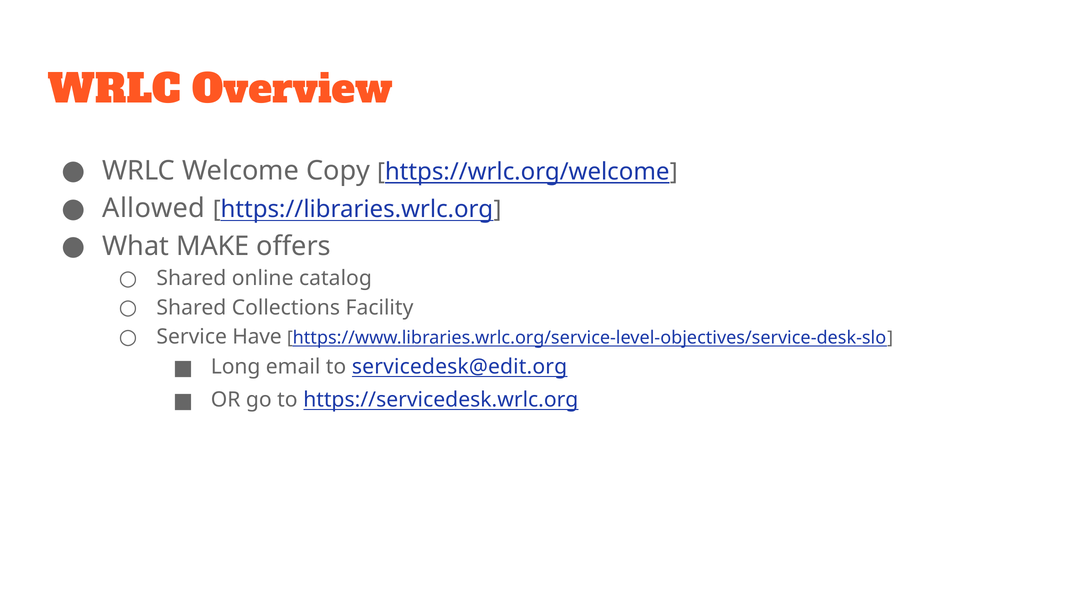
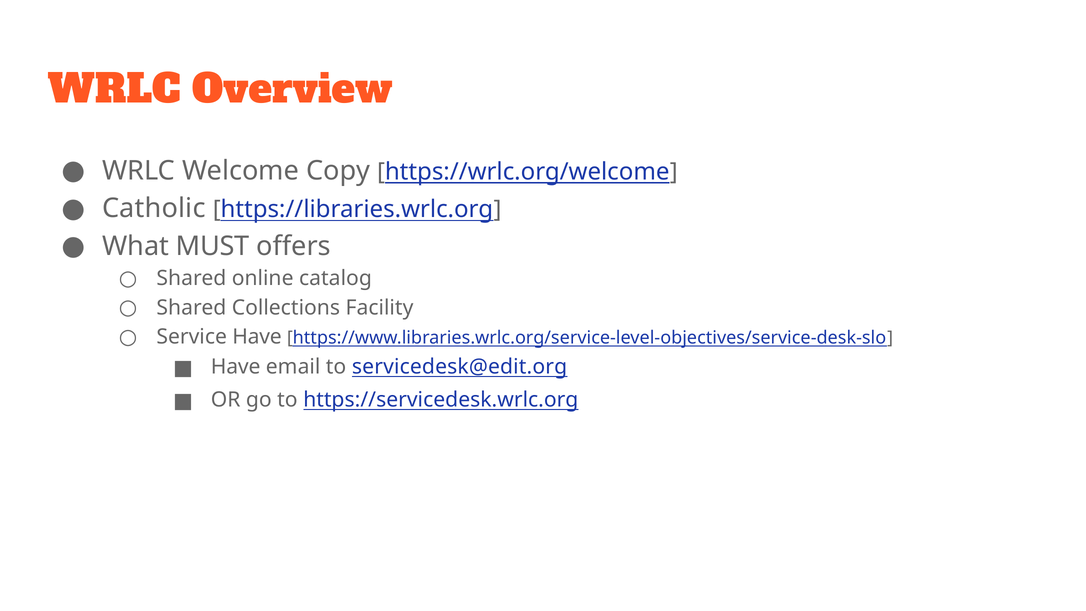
Allowed: Allowed -> Catholic
MAKE: MAKE -> MUST
Long at (236, 367): Long -> Have
